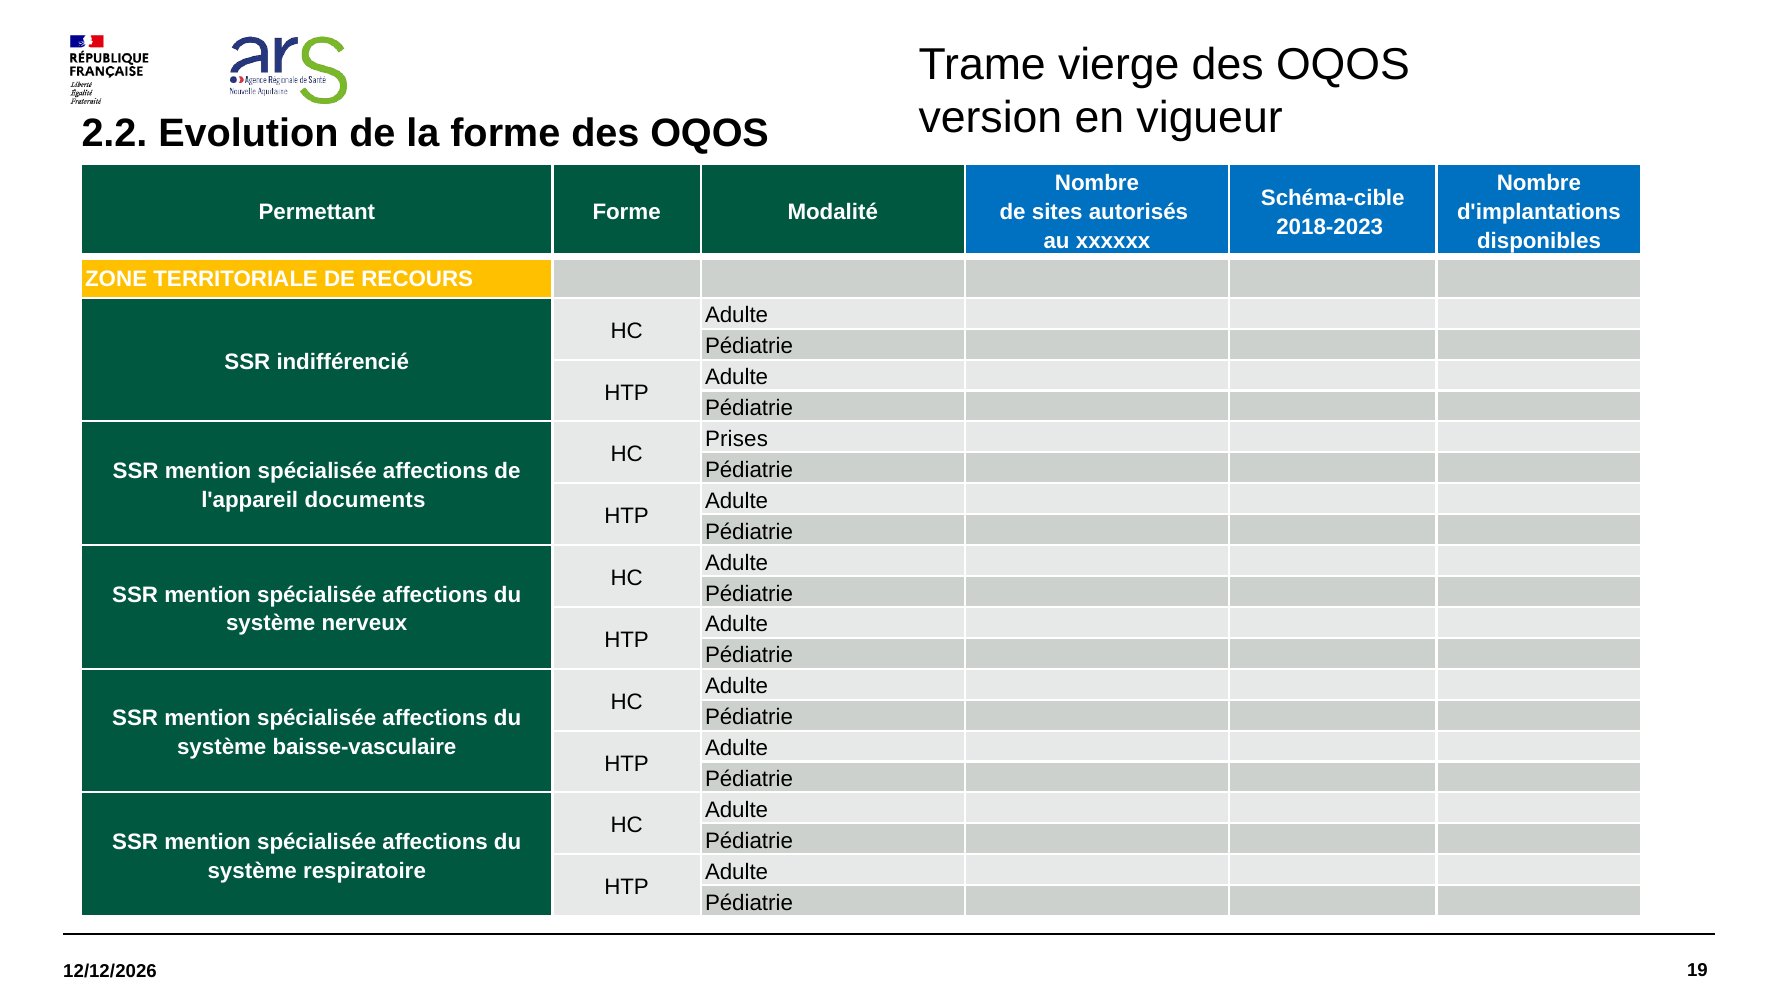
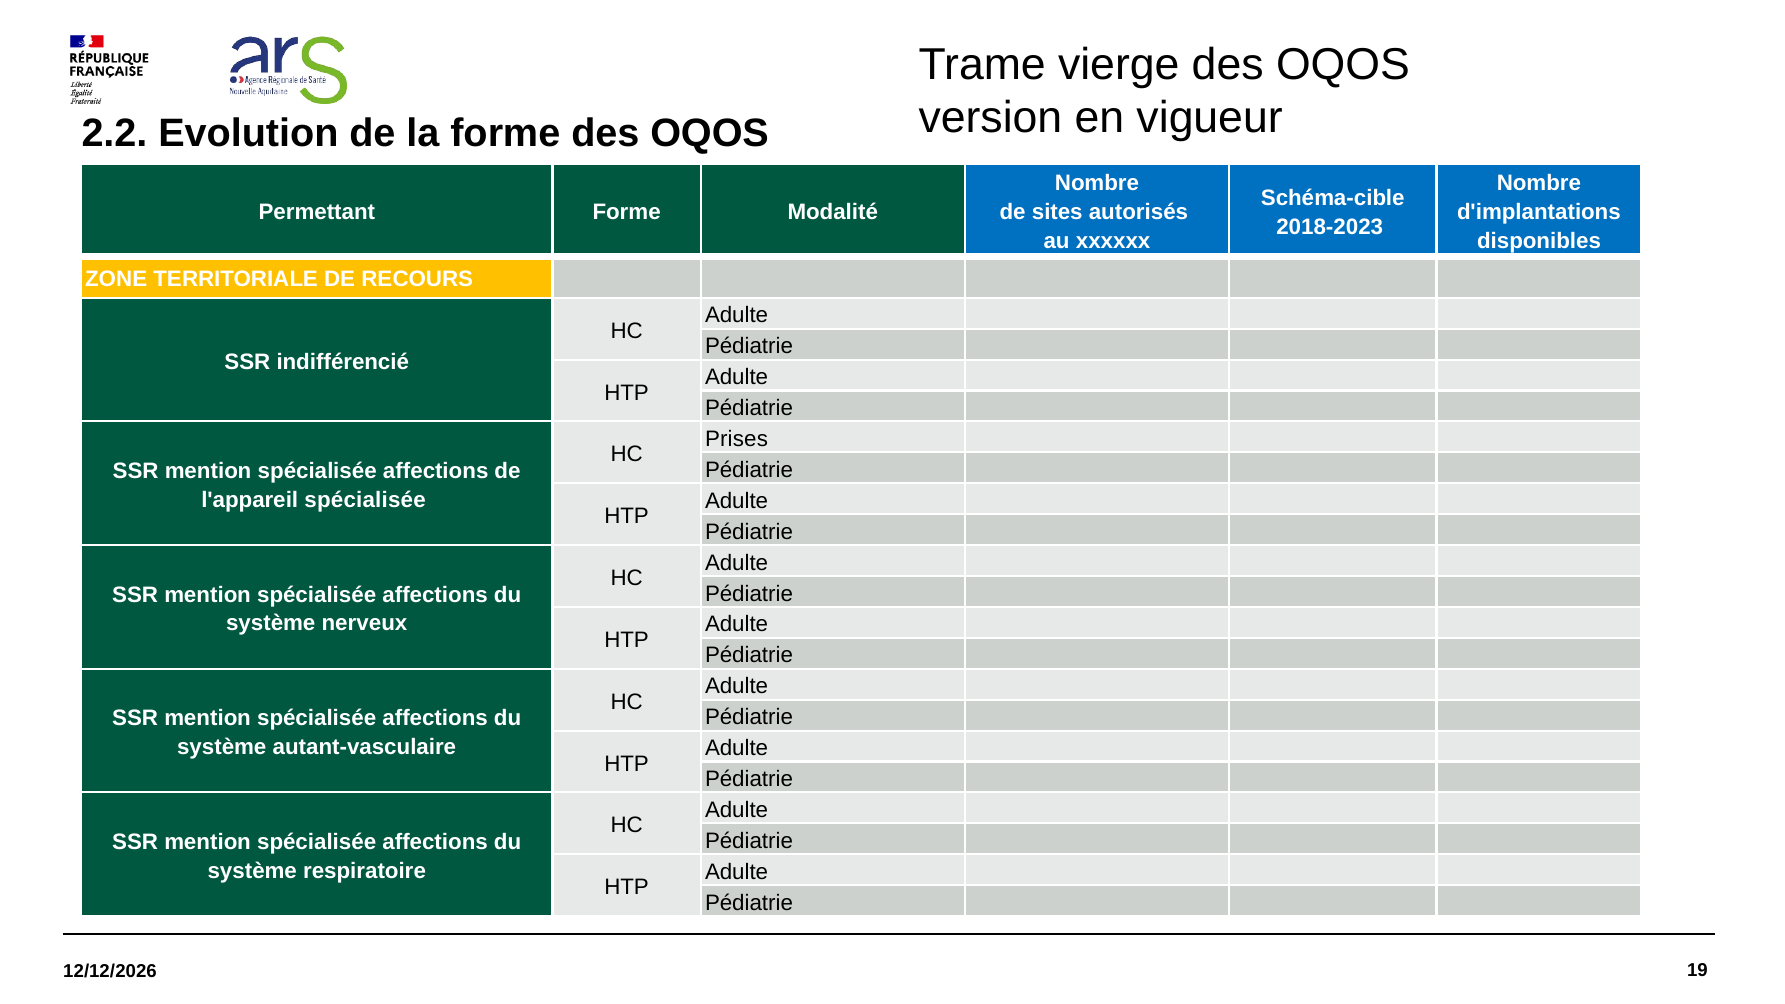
l'appareil documents: documents -> spécialisée
baisse-vasculaire: baisse-vasculaire -> autant-vasculaire
